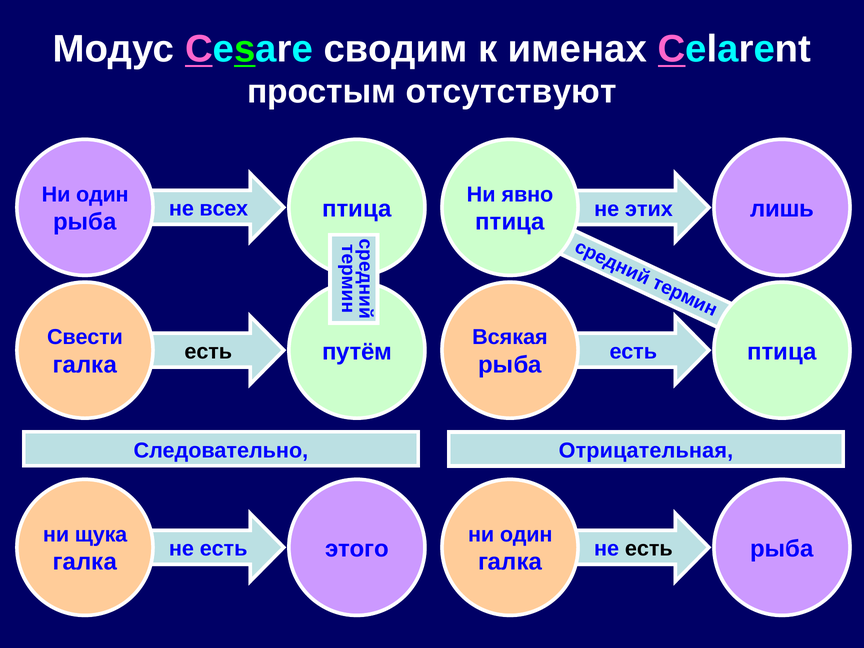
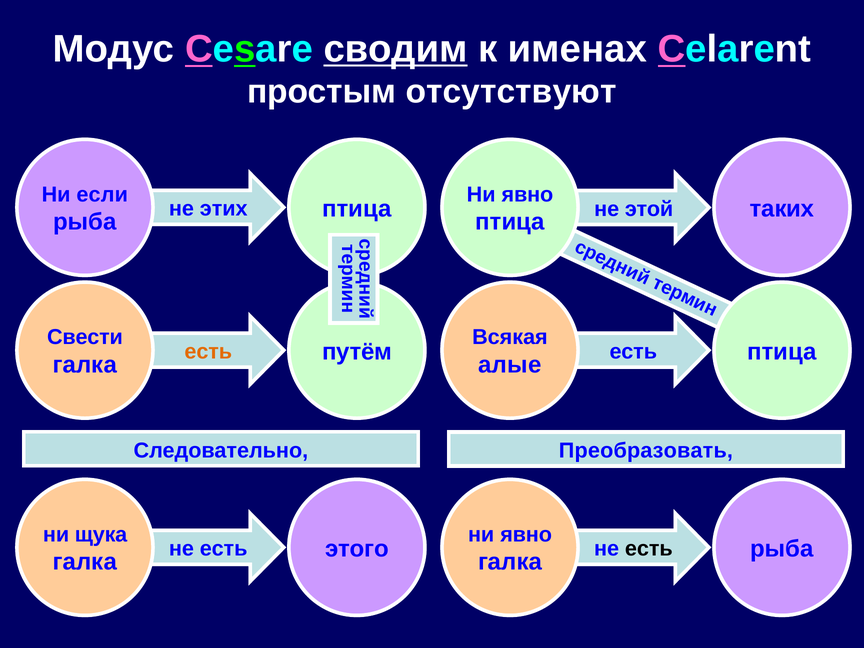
сводим underline: none -> present
один at (102, 194): один -> если
лишь: лишь -> таких
всех: всех -> этих
этих: этих -> этой
есть at (208, 352) colour: black -> orange
рыба at (510, 365): рыба -> алые
Отрицательная: Отрицательная -> Преобразовать
один at (526, 534): один -> явно
